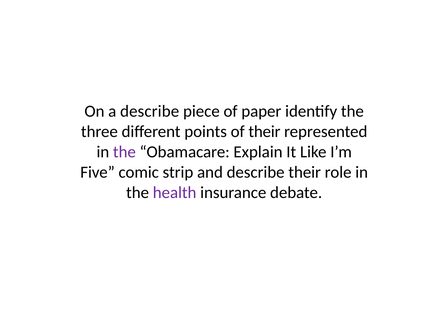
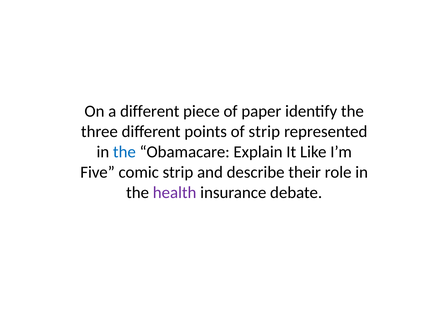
a describe: describe -> different
of their: their -> strip
the at (124, 152) colour: purple -> blue
